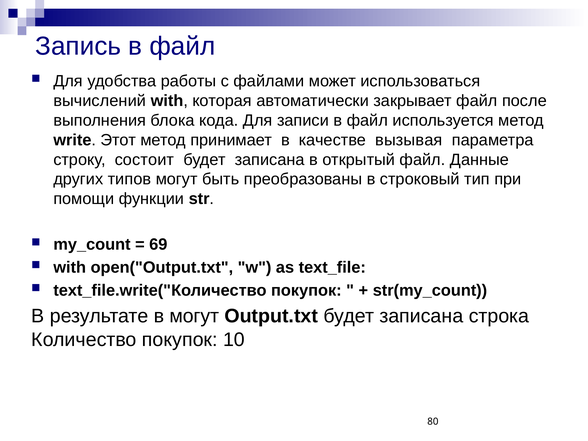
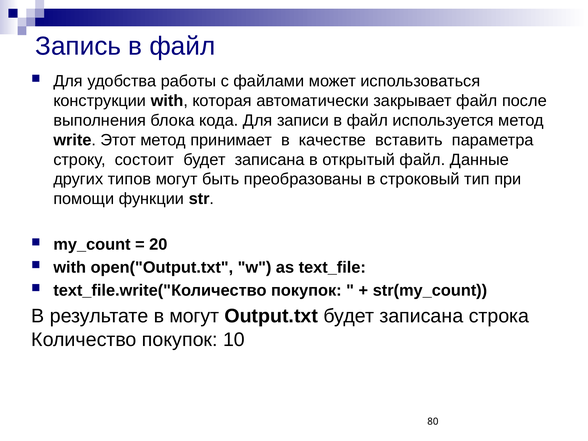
вычислений: вычислений -> конструкции
вызывая: вызывая -> вставить
69: 69 -> 20
